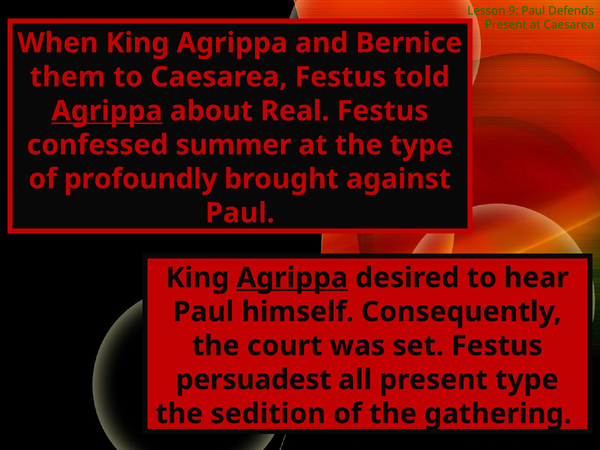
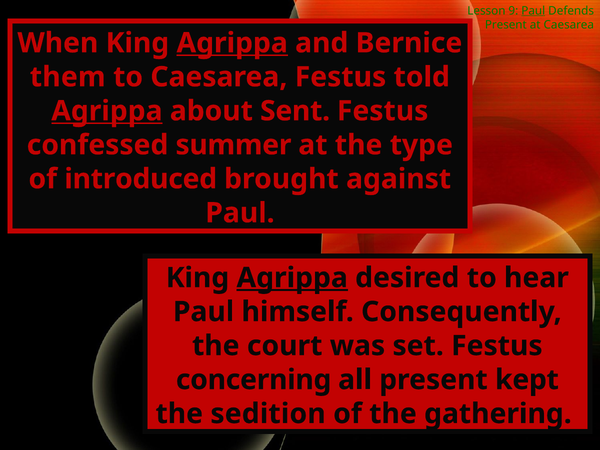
Paul at (533, 11) underline: none -> present
Agrippa at (232, 43) underline: none -> present
Real: Real -> Sent
profoundly: profoundly -> introduced
persuadest: persuadest -> concerning
present type: type -> kept
